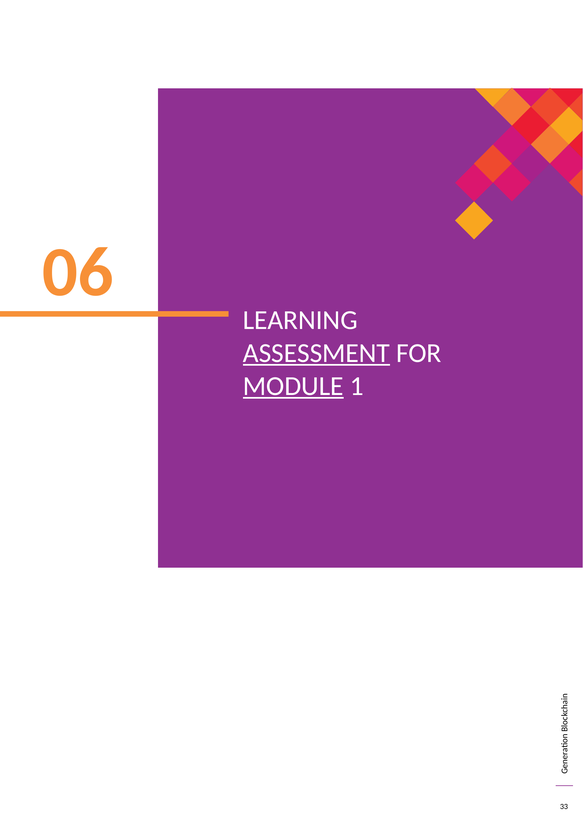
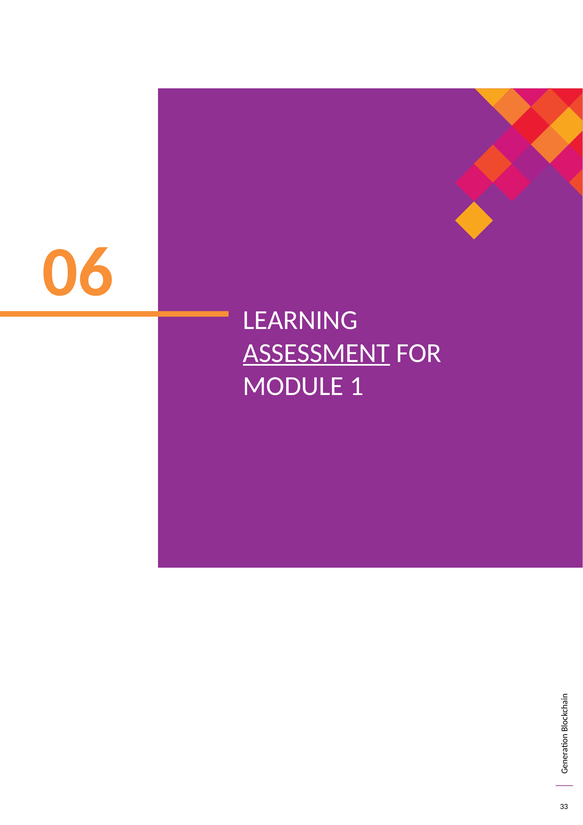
MODULE underline: present -> none
